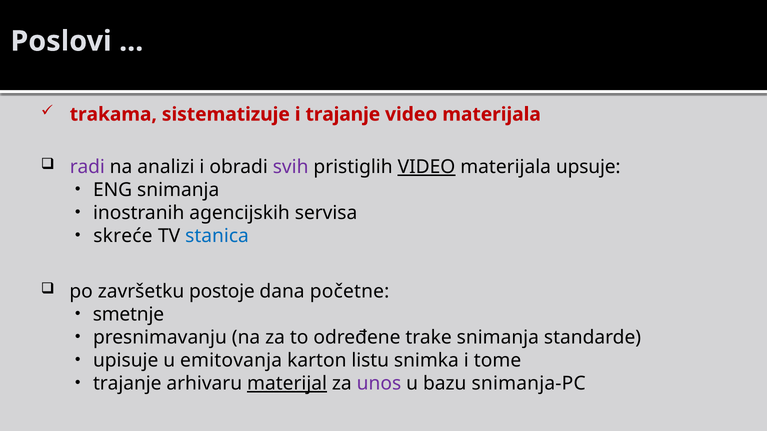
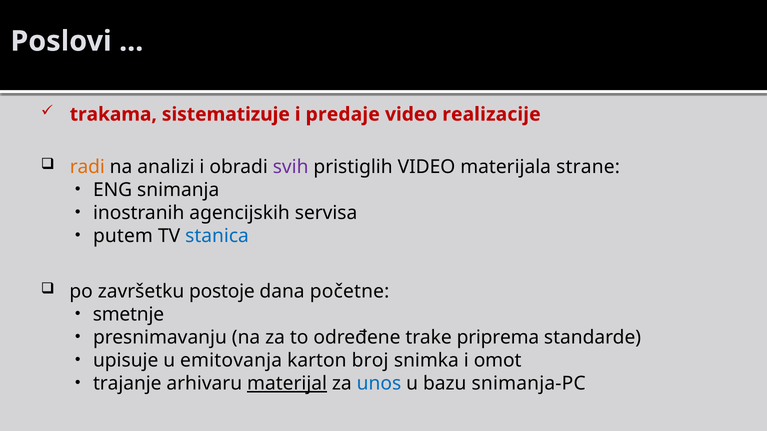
i trajanje: trajanje -> predaje
materijala at (492, 114): materijala -> realizacije
radi colour: purple -> orange
VIDEO at (427, 167) underline: present -> none
upsuje: upsuje -> strane
skreće: skreće -> putem
trake snimanja: snimanja -> priprema
listu: listu -> broj
tome: tome -> omot
unos colour: purple -> blue
